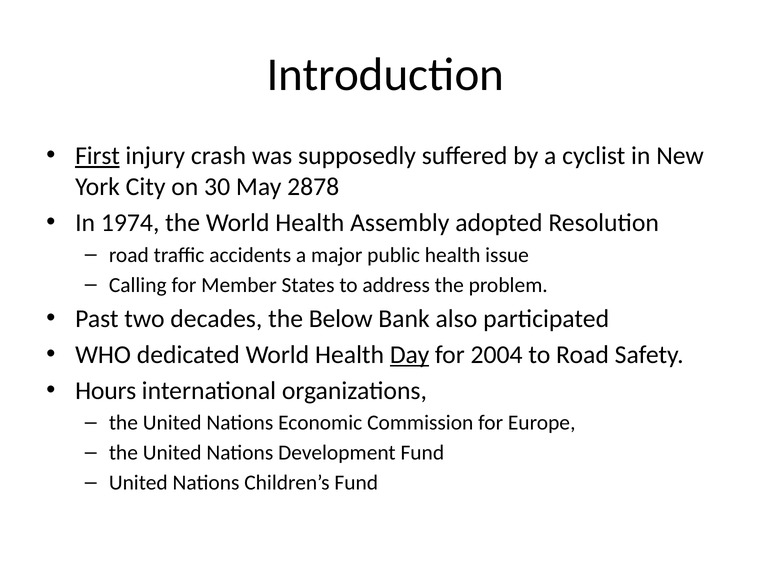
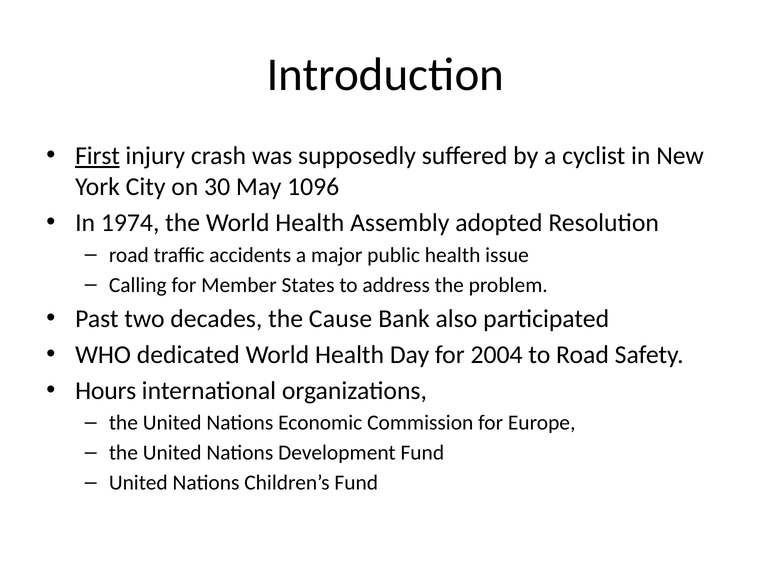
2878: 2878 -> 1096
Below: Below -> Cause
Day underline: present -> none
